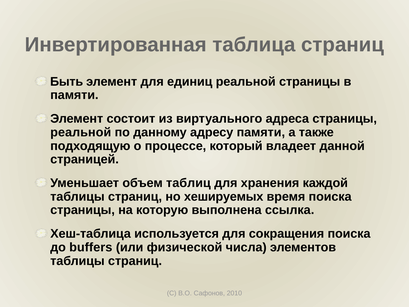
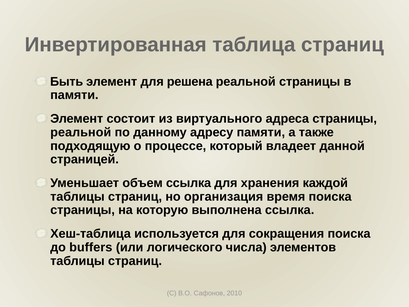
единиц: единиц -> решена
объем таблиц: таблиц -> ссылка
хешируемых: хешируемых -> организация
физической: физической -> логического
